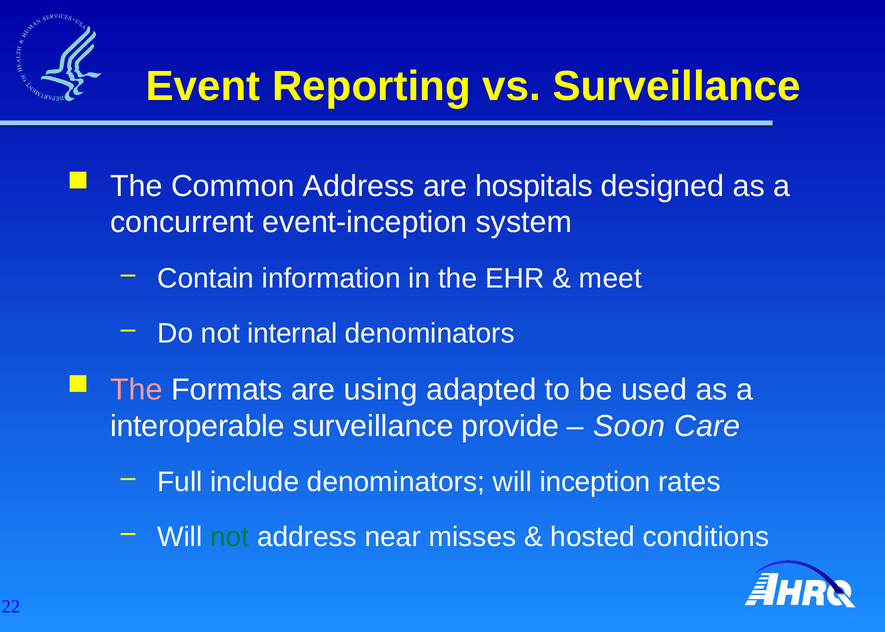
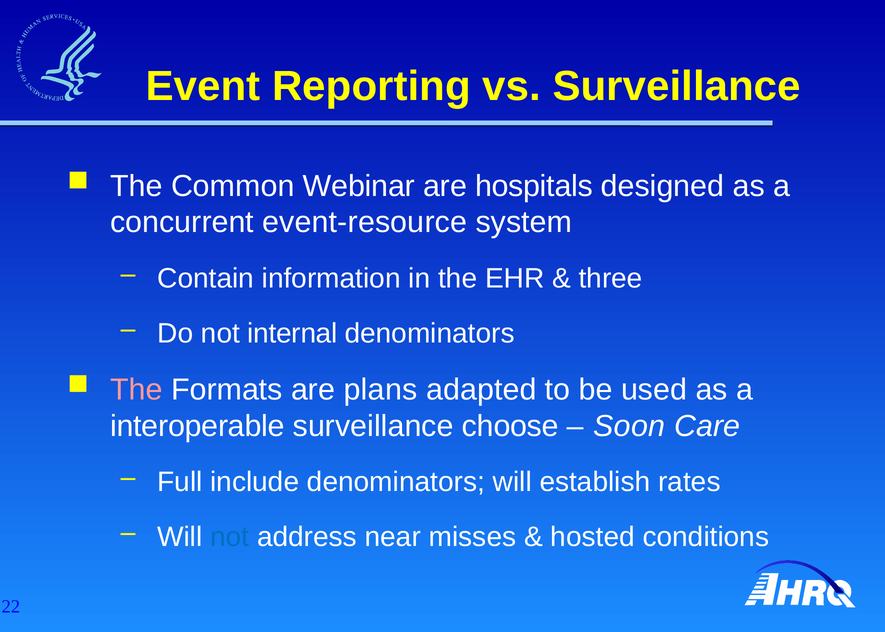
Common Address: Address -> Webinar
event-inception: event-inception -> event-resource
meet: meet -> three
using: using -> plans
provide: provide -> choose
inception: inception -> establish
not at (230, 537) colour: green -> blue
